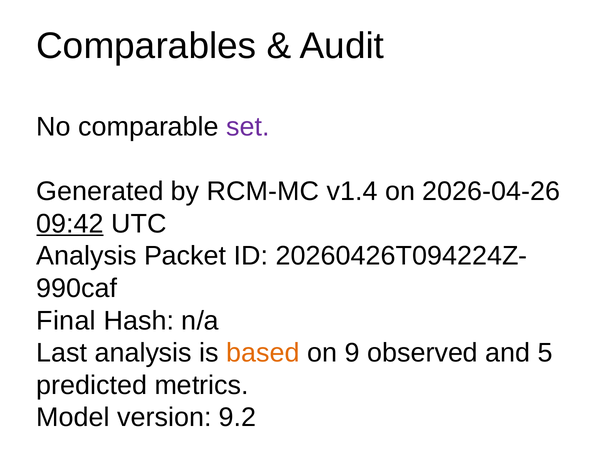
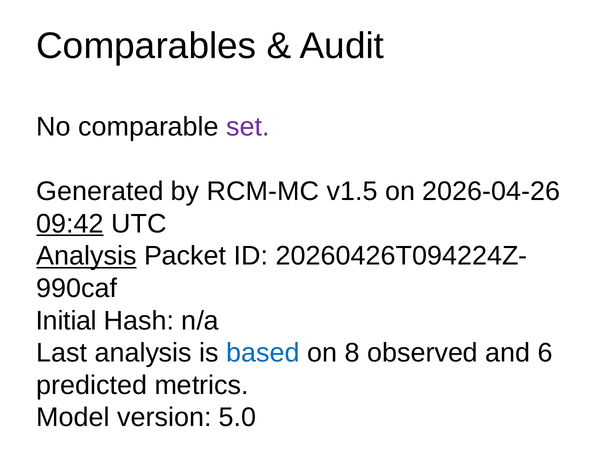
v1.4: v1.4 -> v1.5
Analysis at (86, 256) underline: none -> present
Final: Final -> Initial
based colour: orange -> blue
9: 9 -> 8
5: 5 -> 6
9.2: 9.2 -> 5.0
